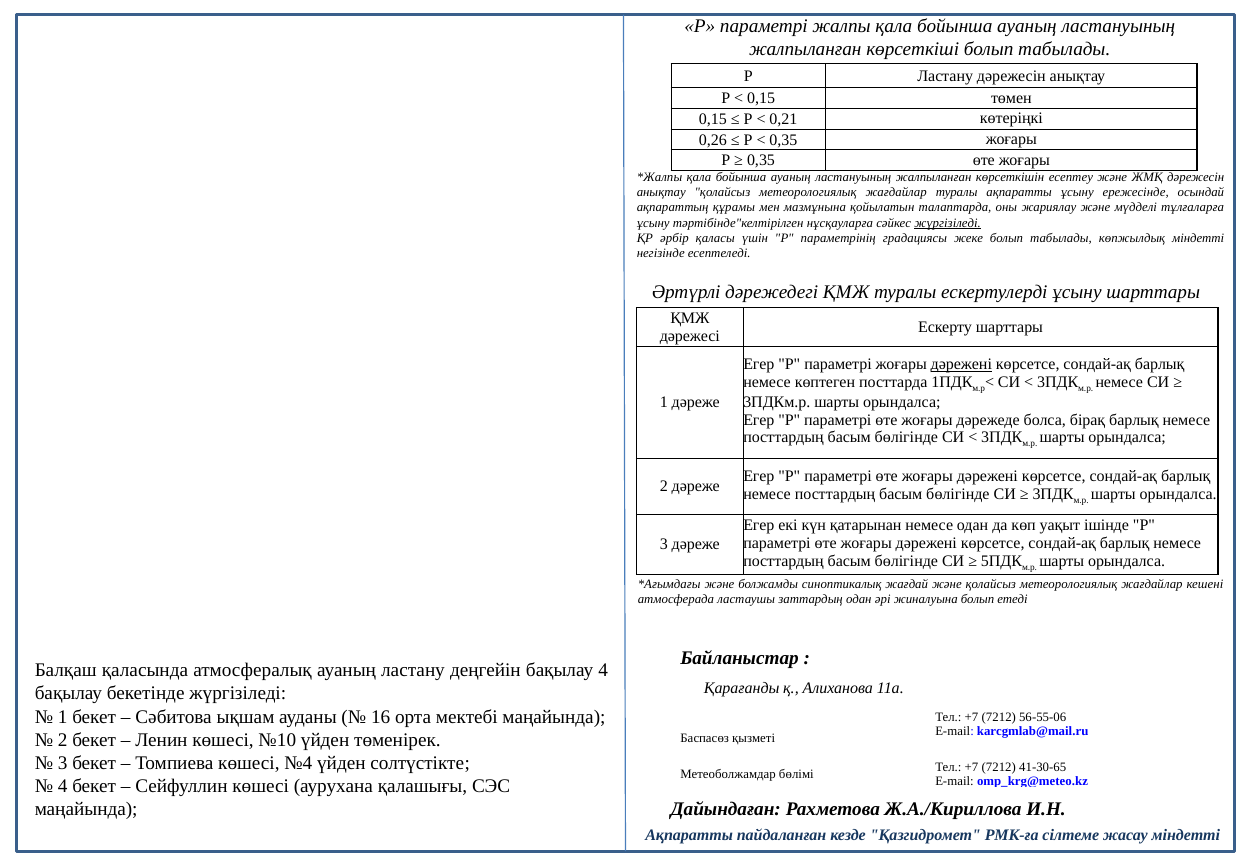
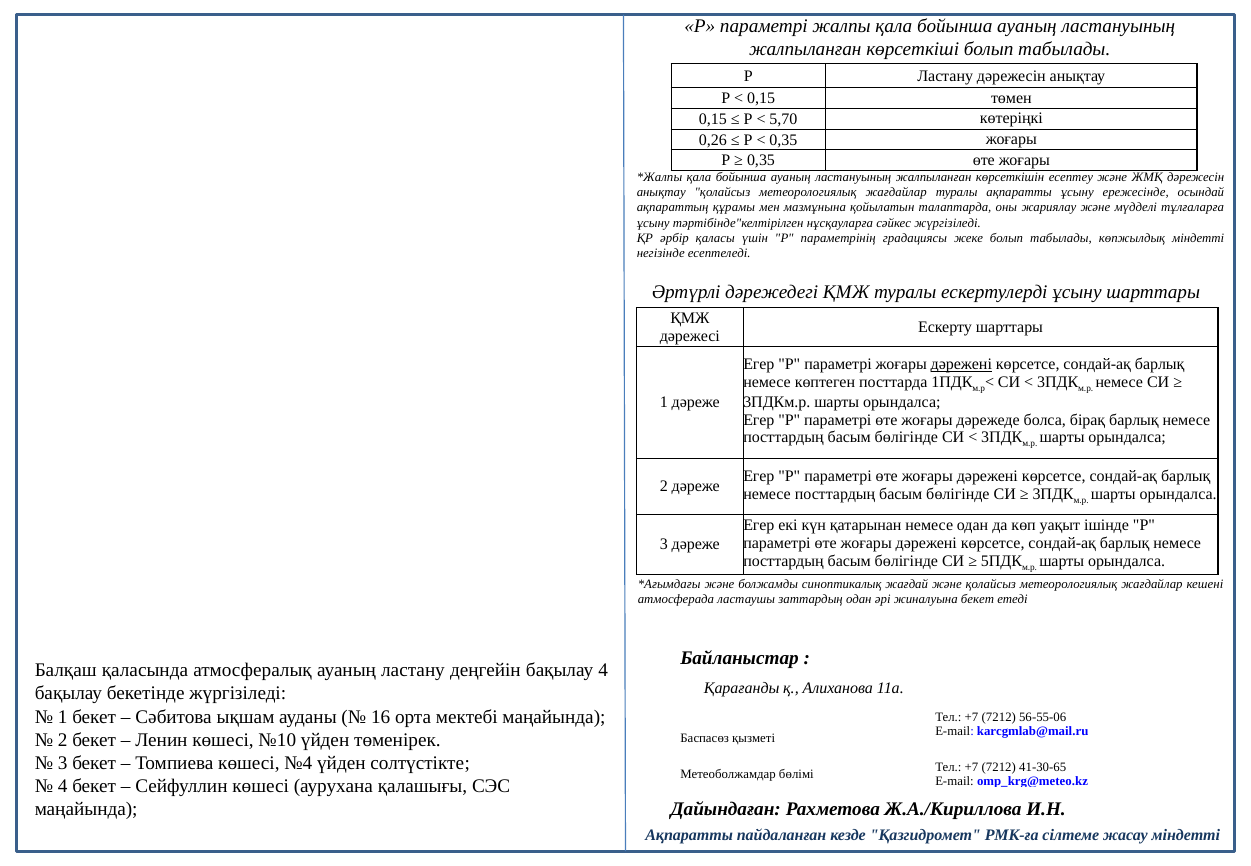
0,21: 0,21 -> 5,70
жүргізіледі at (948, 223) underline: present -> none
жиналуына болып: болып -> бекет
